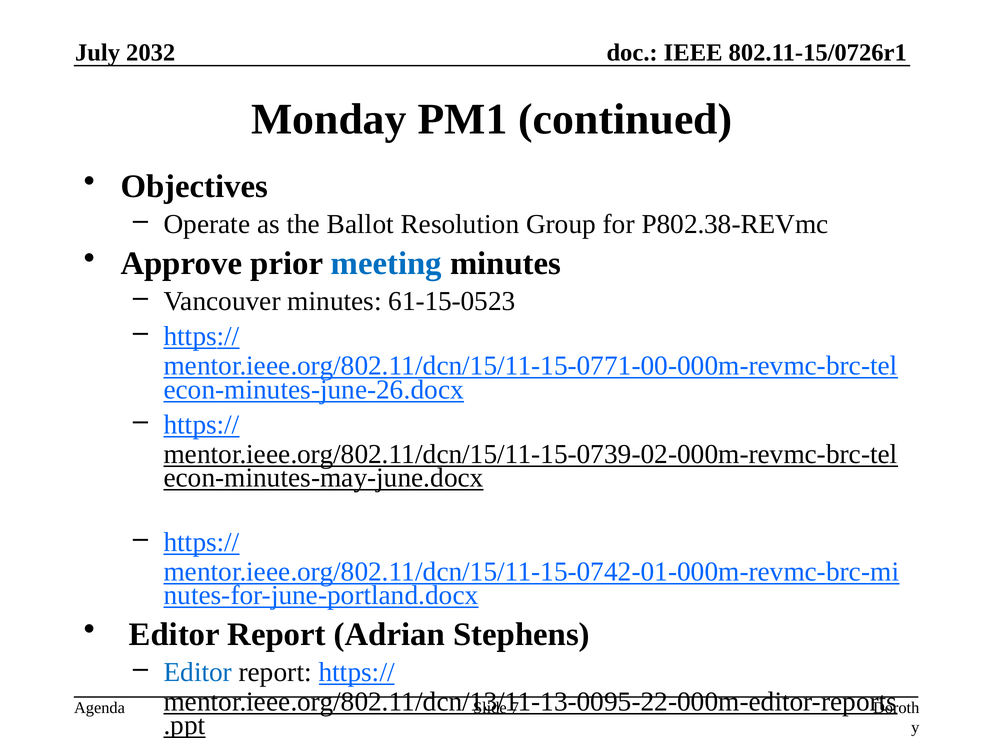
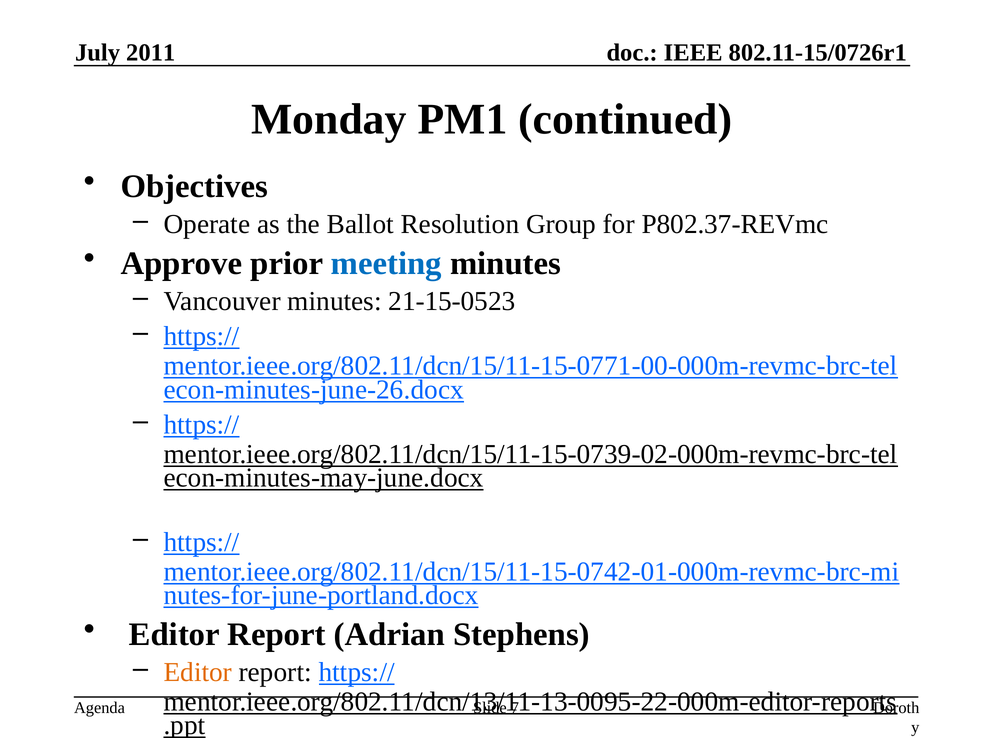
2032: 2032 -> 2011
P802.38-REVmc: P802.38-REVmc -> P802.37-REVmc
61-15-0523: 61-15-0523 -> 21-15-0523
Editor at (198, 672) colour: blue -> orange
